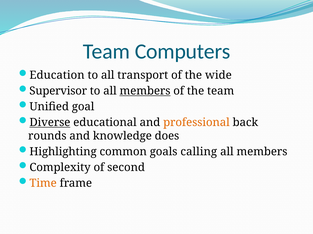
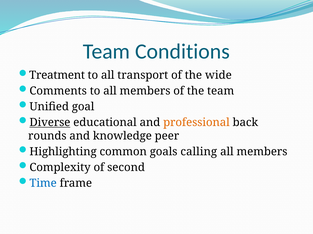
Computers: Computers -> Conditions
Education: Education -> Treatment
Supervisor: Supervisor -> Comments
members at (145, 91) underline: present -> none
does: does -> peer
Time colour: orange -> blue
